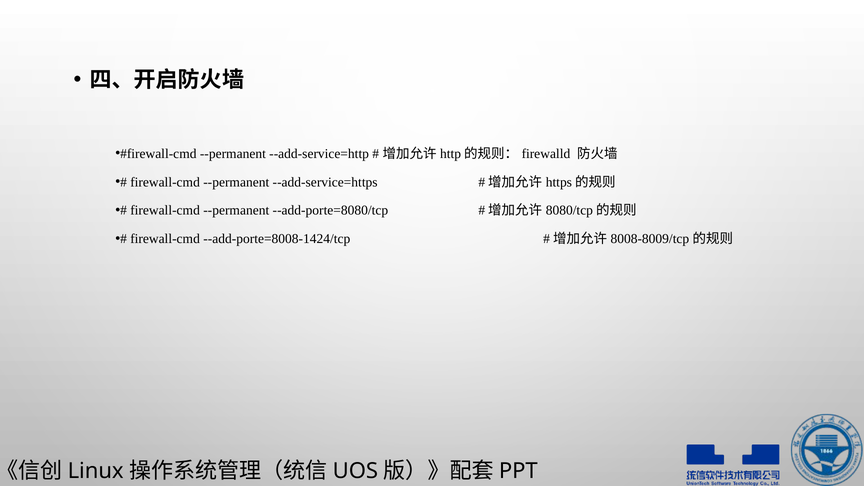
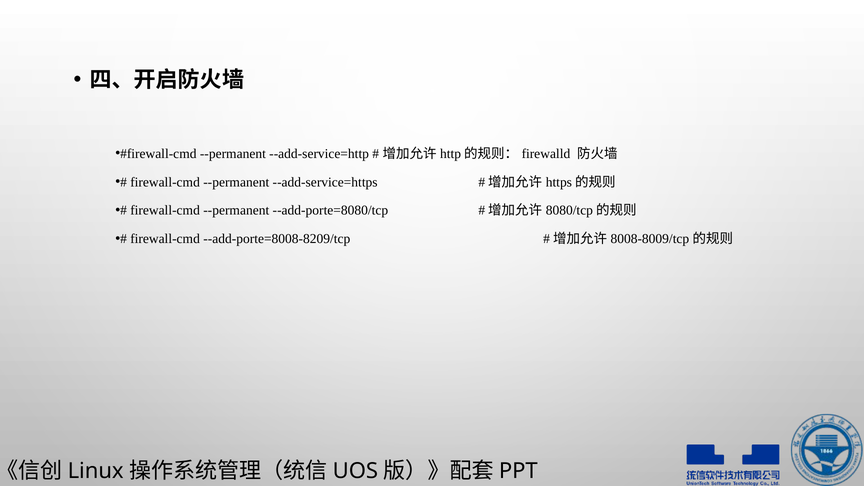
--add-porte=8008-1424/tcp: --add-porte=8008-1424/tcp -> --add-porte=8008-8209/tcp
